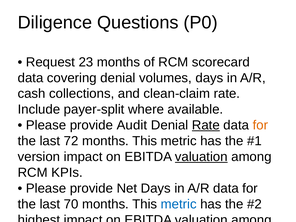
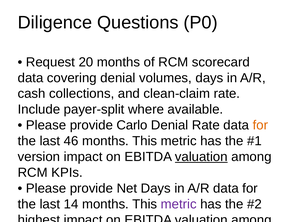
23: 23 -> 20
Audit: Audit -> Carlo
Rate at (206, 125) underline: present -> none
72: 72 -> 46
70: 70 -> 14
metric at (179, 204) colour: blue -> purple
